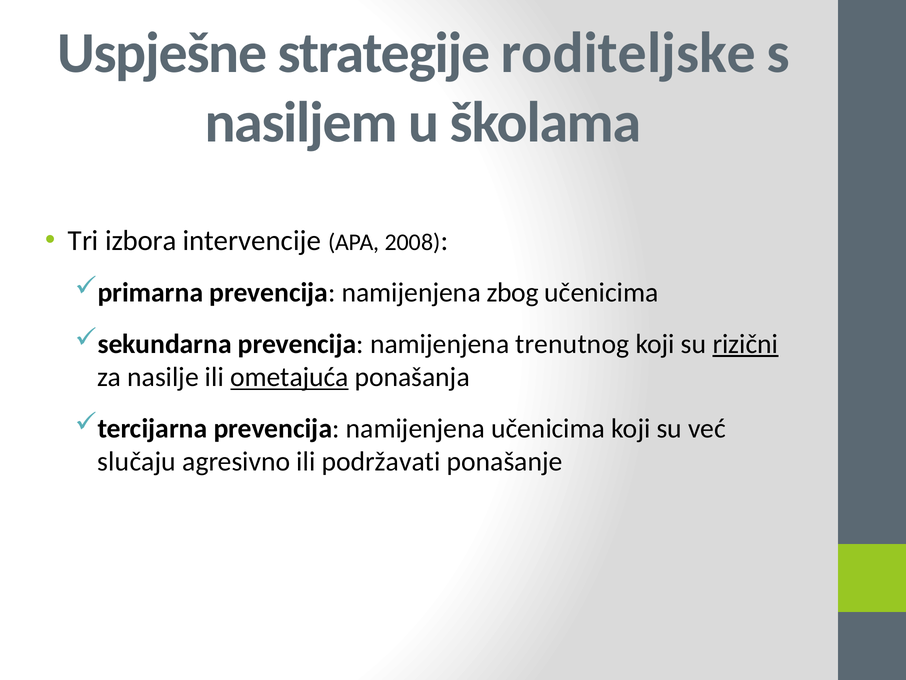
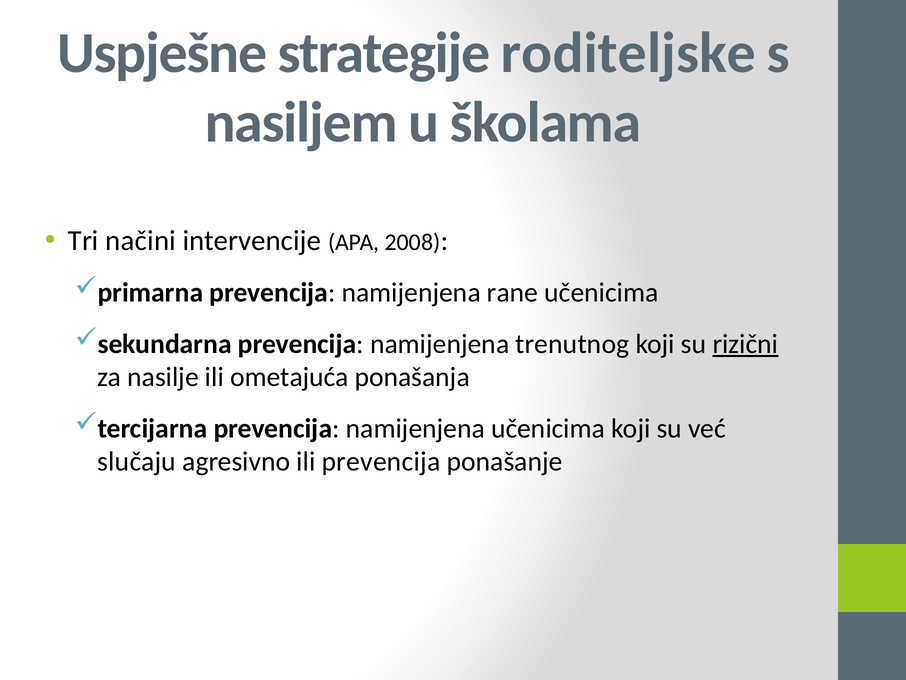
izbora: izbora -> načini
zbog: zbog -> rane
ometajuća underline: present -> none
ili podržavati: podržavati -> prevencija
